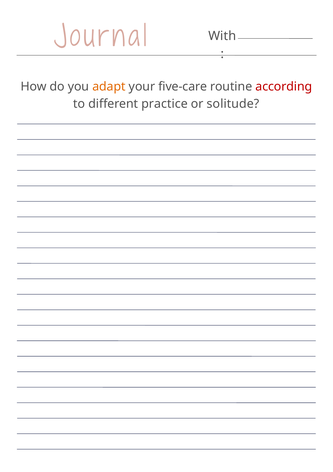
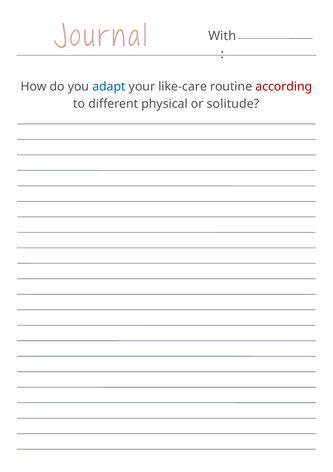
adapt colour: orange -> blue
five-care: five-care -> like-care
practice: practice -> physical
